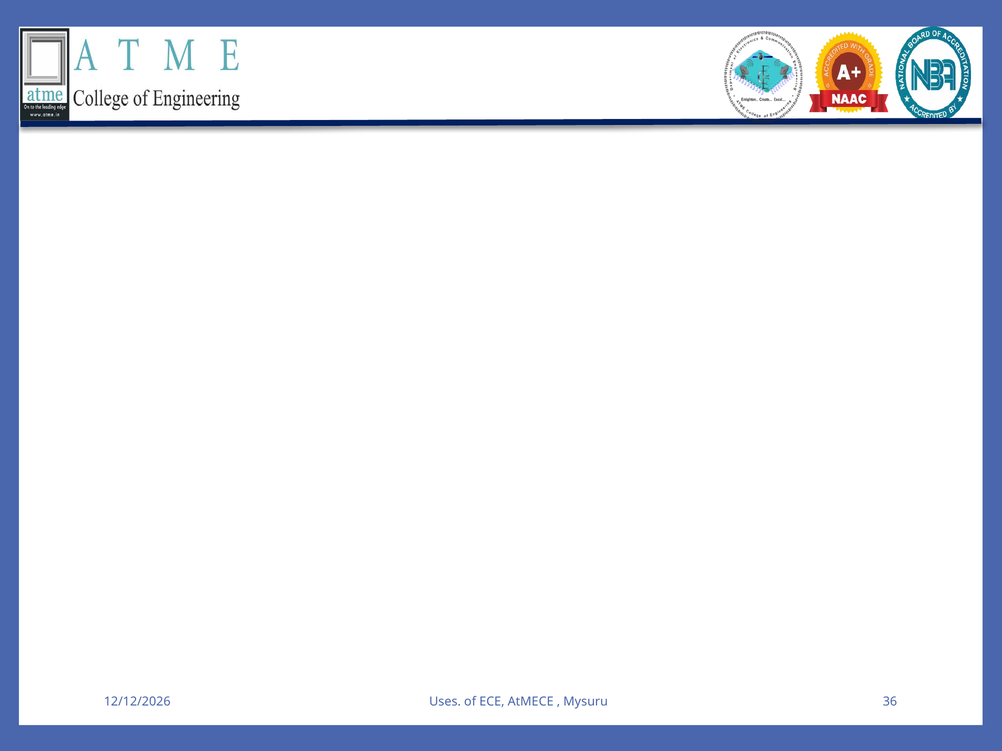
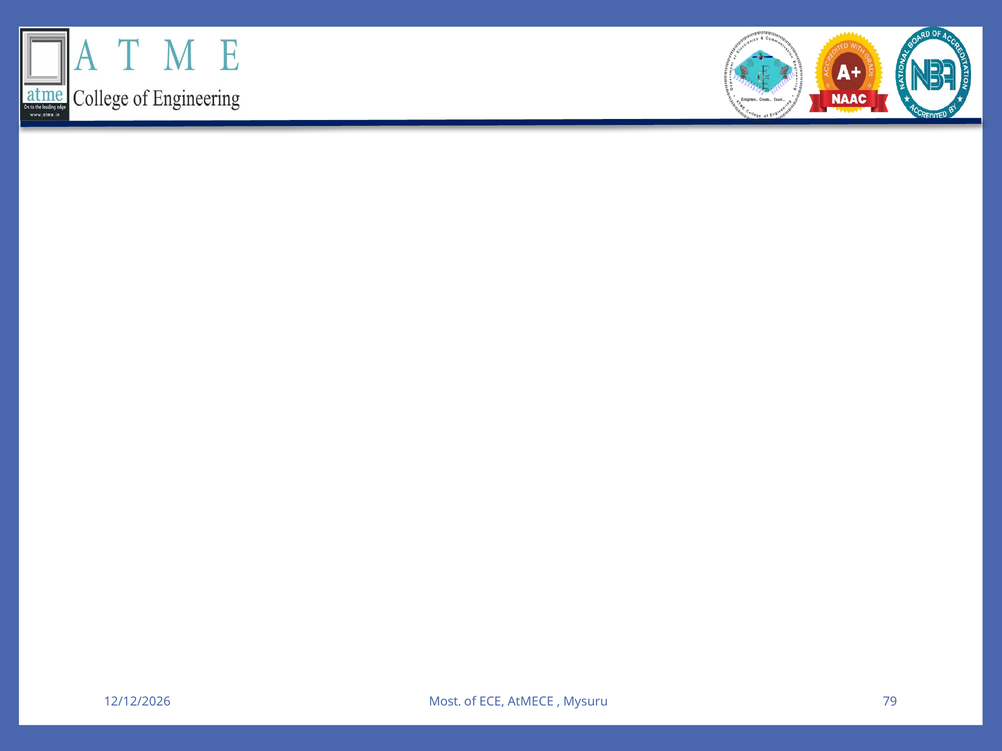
Uses: Uses -> Most
36: 36 -> 79
